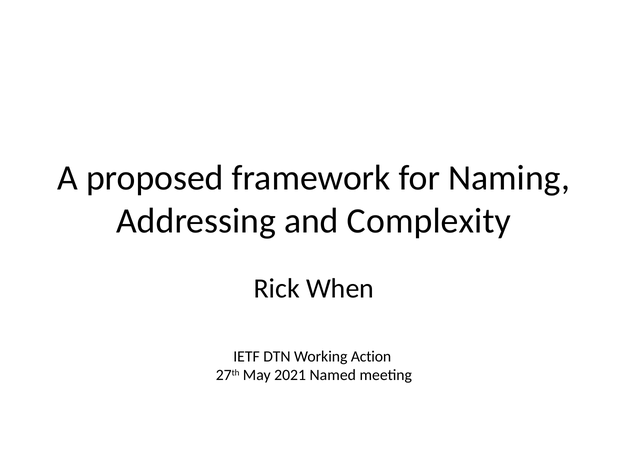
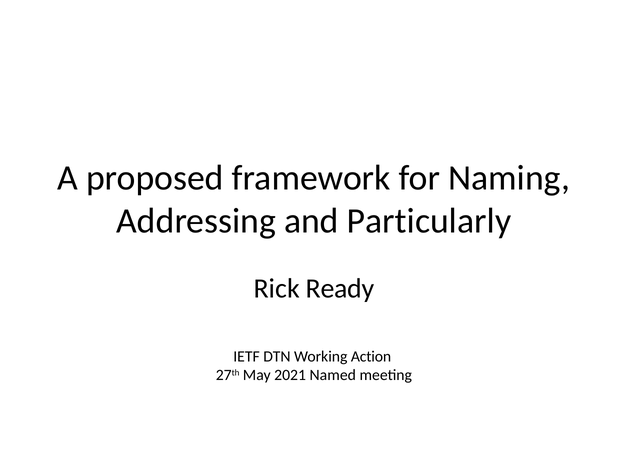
Complexity: Complexity -> Particularly
When: When -> Ready
